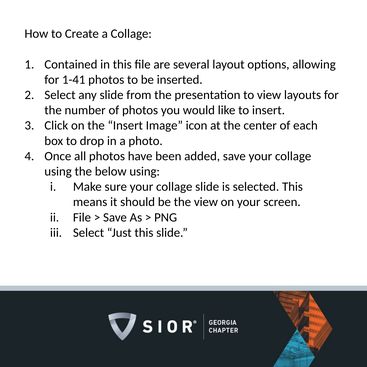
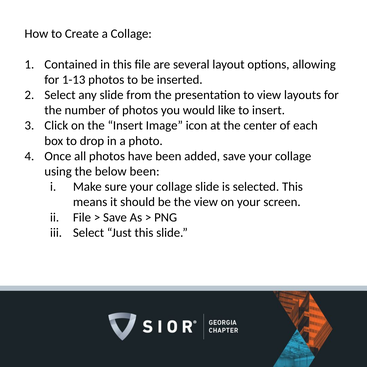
1-41: 1-41 -> 1-13
below using: using -> been
